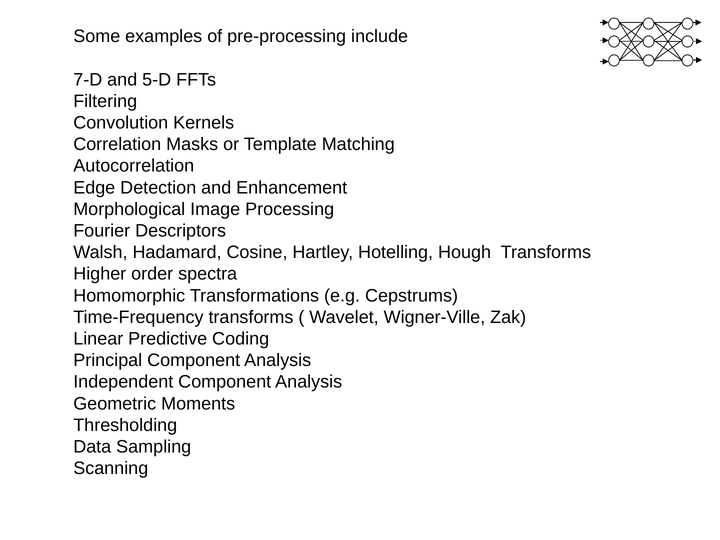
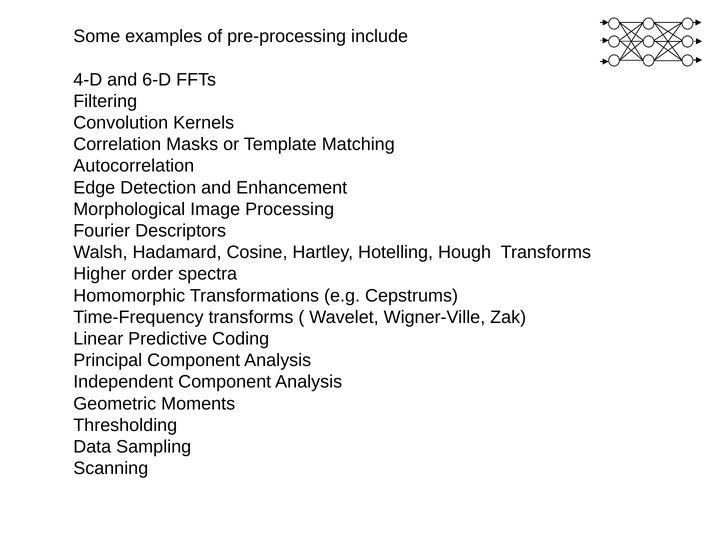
7-D: 7-D -> 4-D
5-D: 5-D -> 6-D
